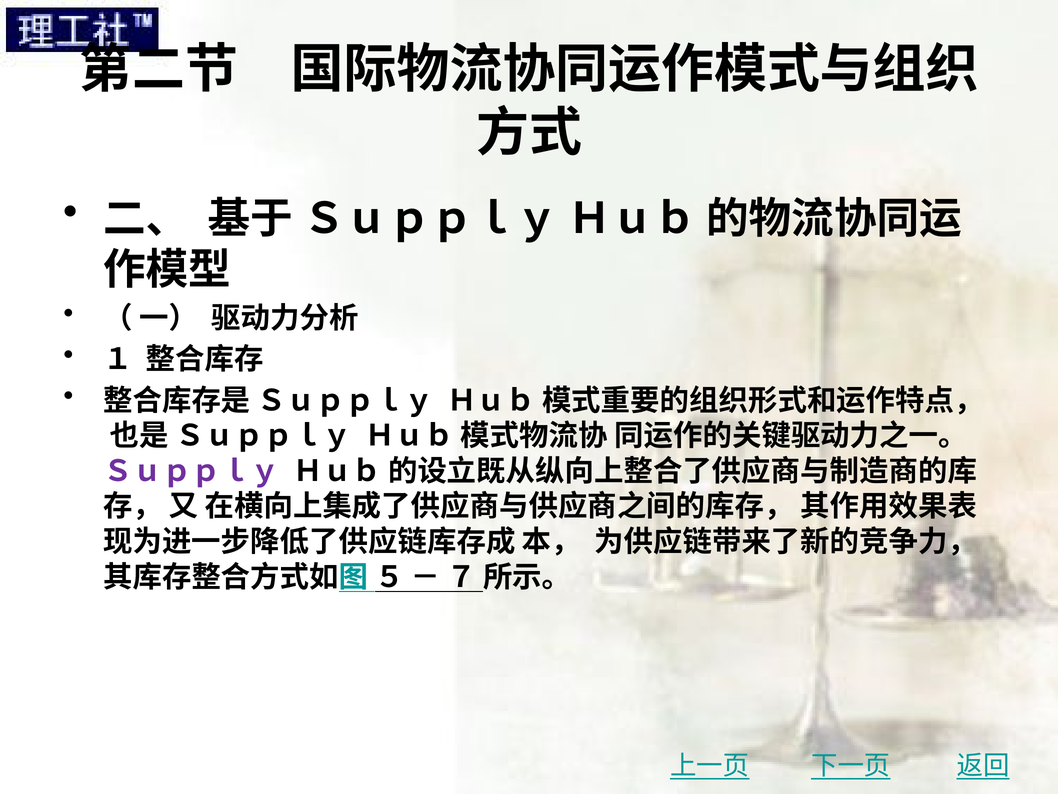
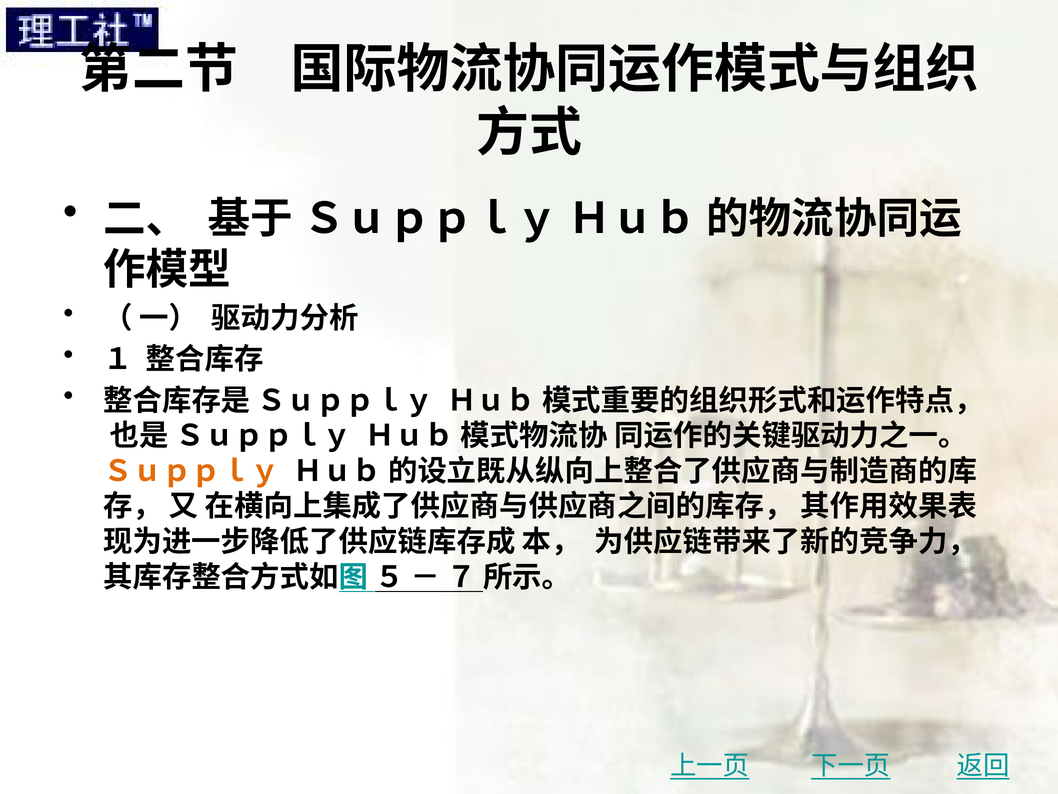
Ｓｕｐｐｌｙ at (191, 471) colour: purple -> orange
